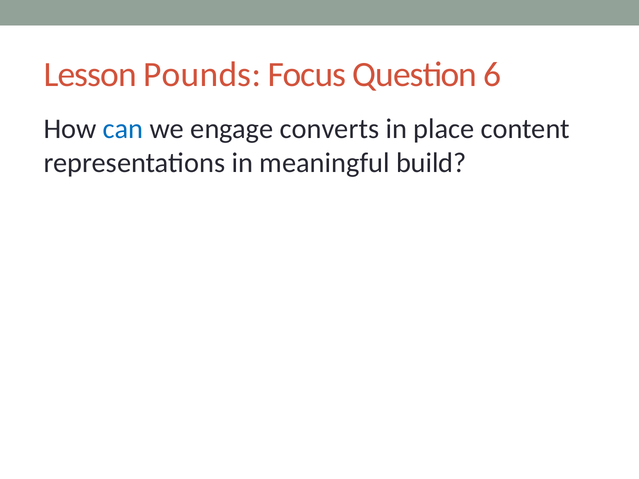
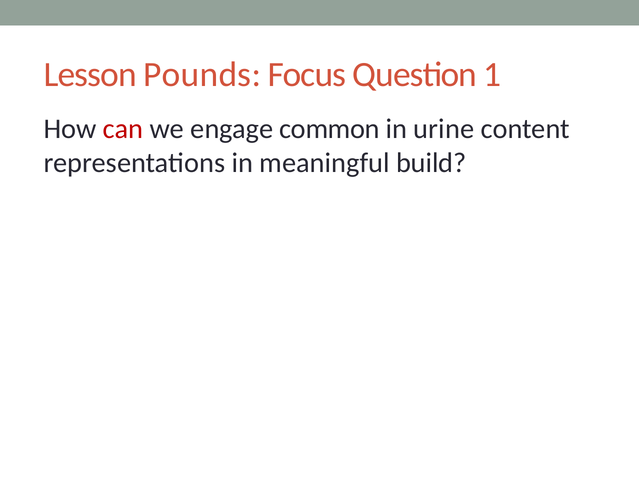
6: 6 -> 1
can colour: blue -> red
converts: converts -> common
place: place -> urine
